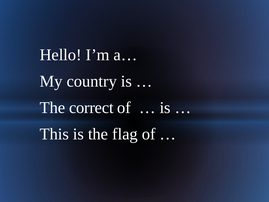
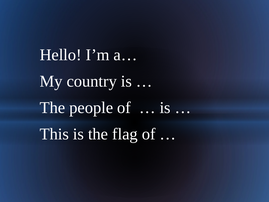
correct: correct -> people
